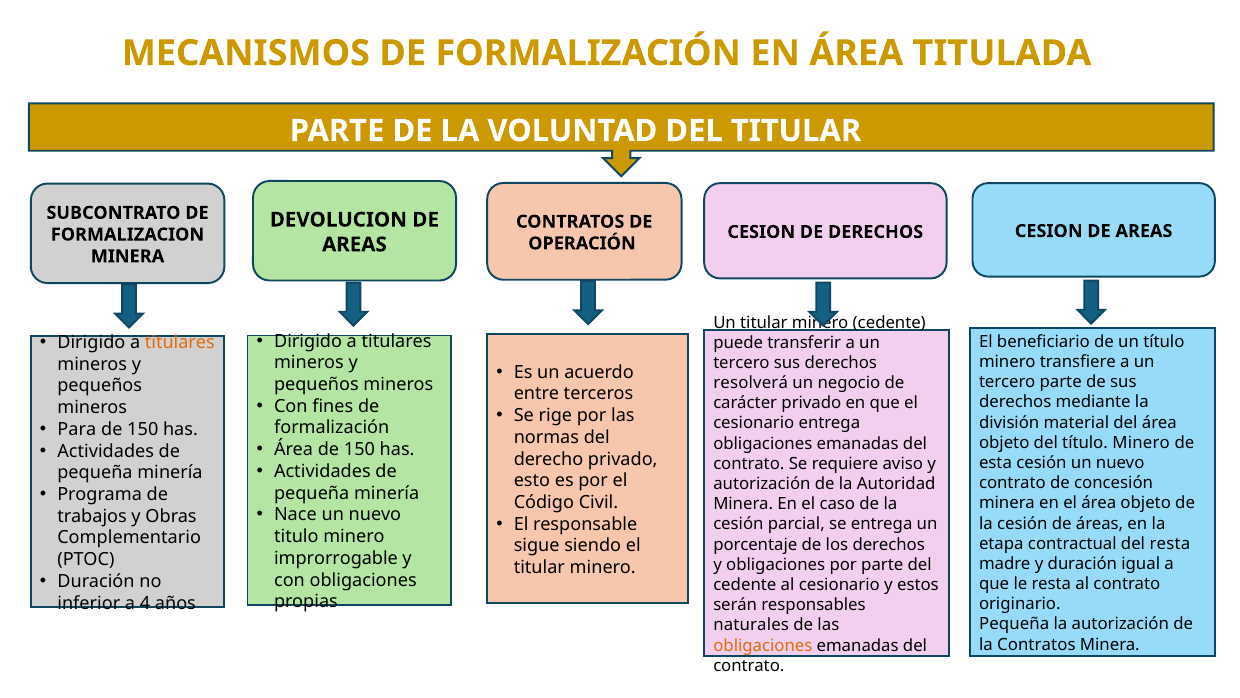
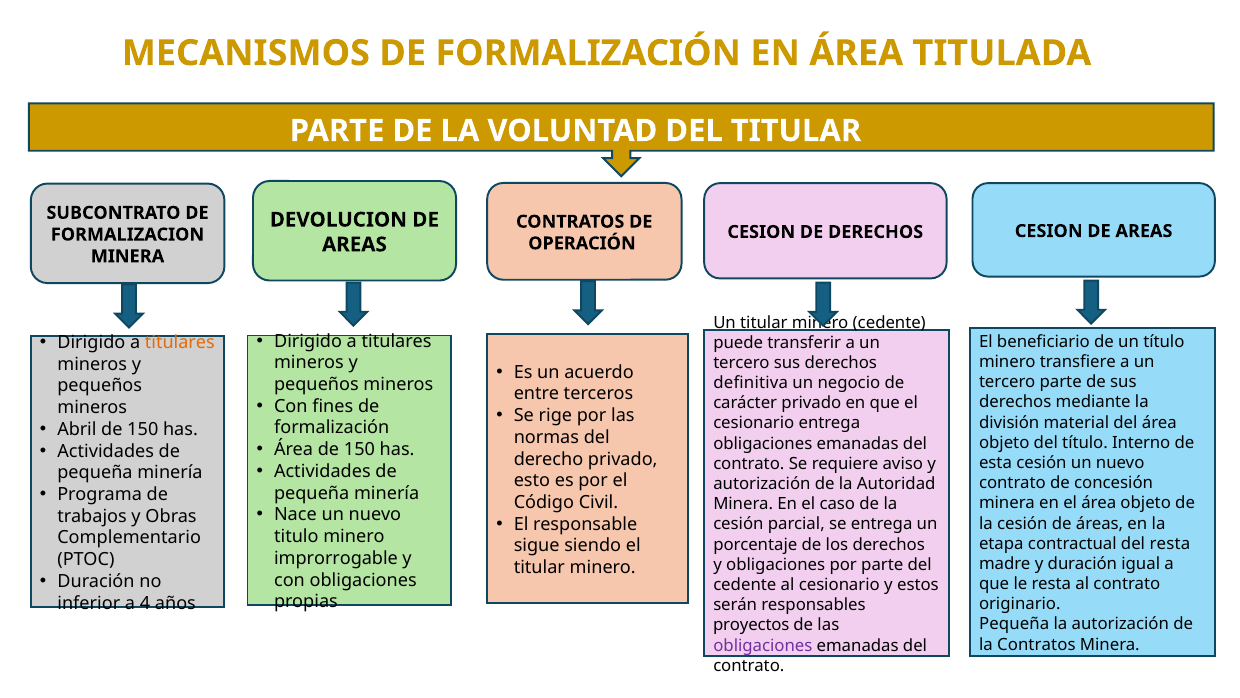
resolverá: resolverá -> definitiva
Para: Para -> Abril
del título Minero: Minero -> Interno
naturales: naturales -> proyectos
obligaciones at (763, 645) colour: orange -> purple
